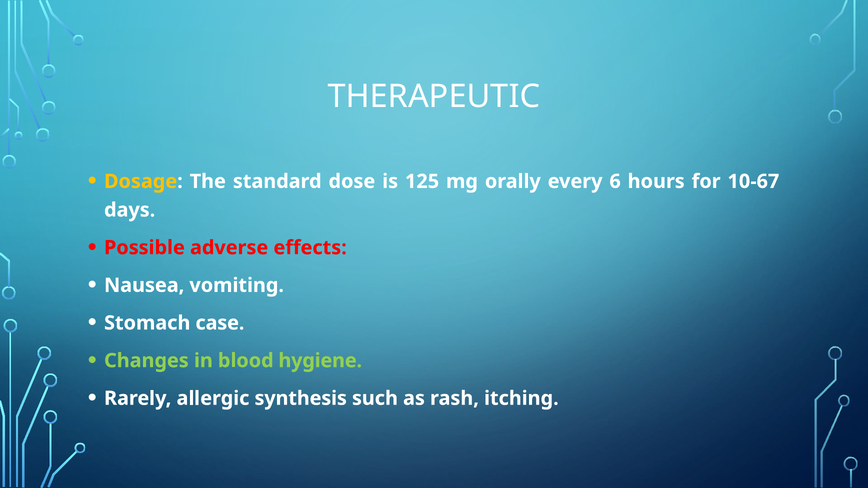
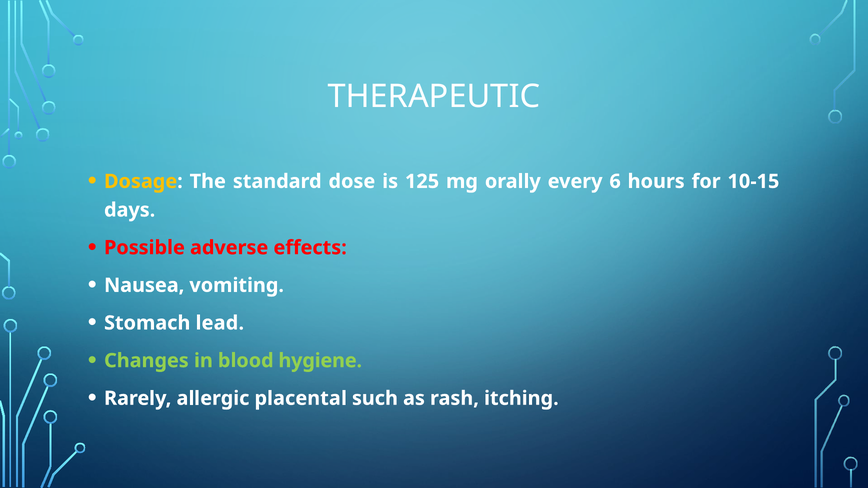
10-67: 10-67 -> 10-15
case: case -> lead
synthesis: synthesis -> placental
